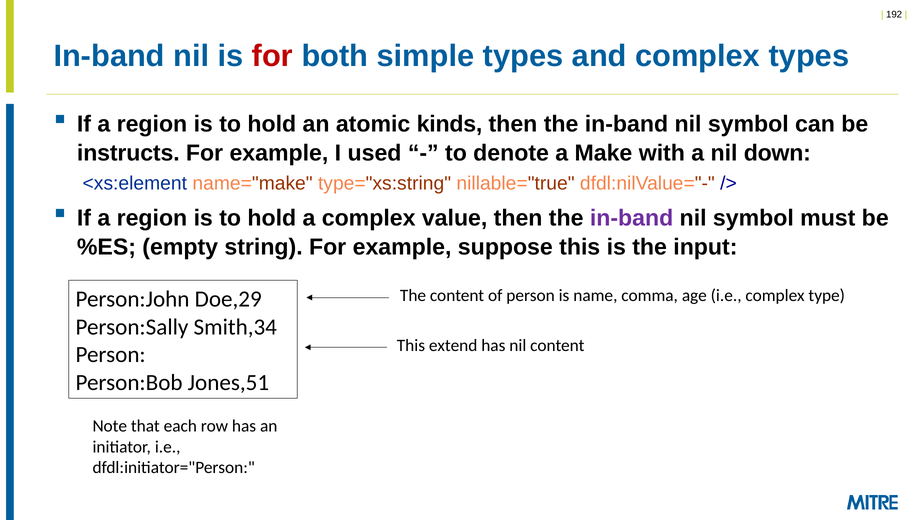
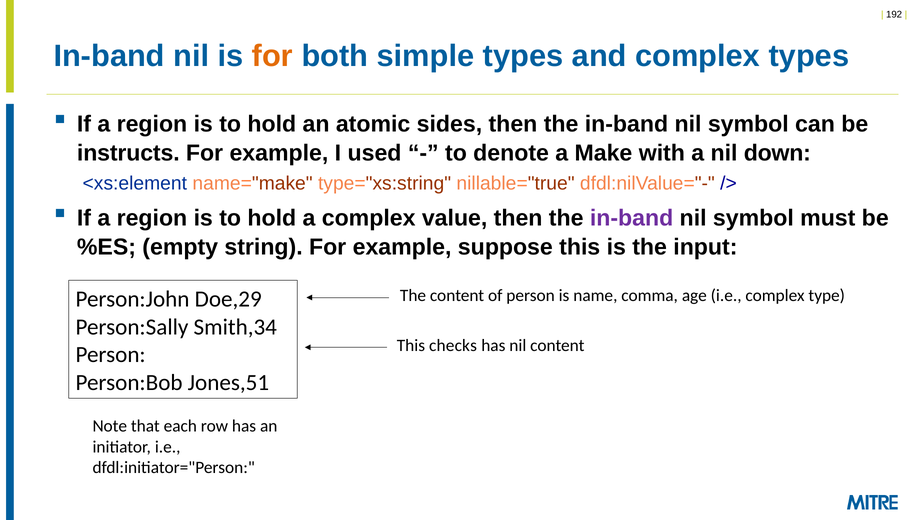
for at (272, 56) colour: red -> orange
kinds: kinds -> sides
extend: extend -> checks
